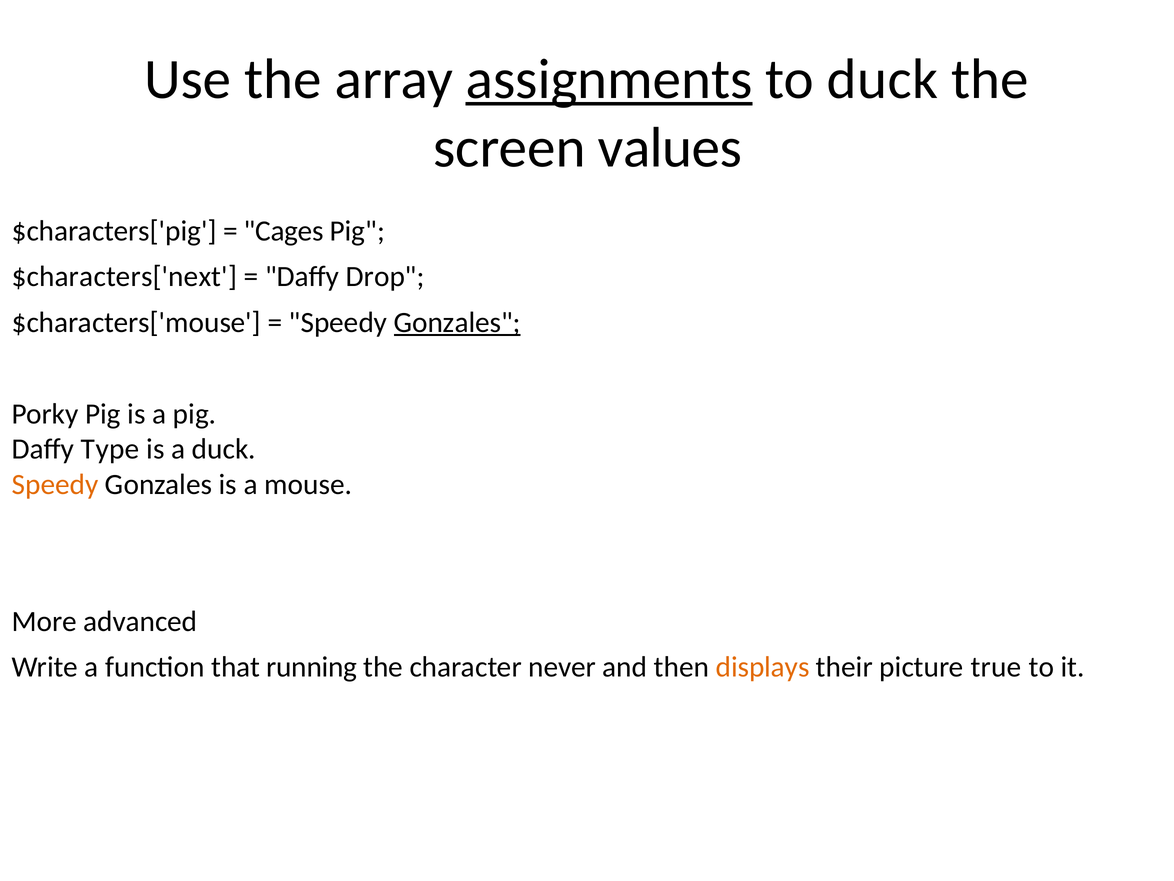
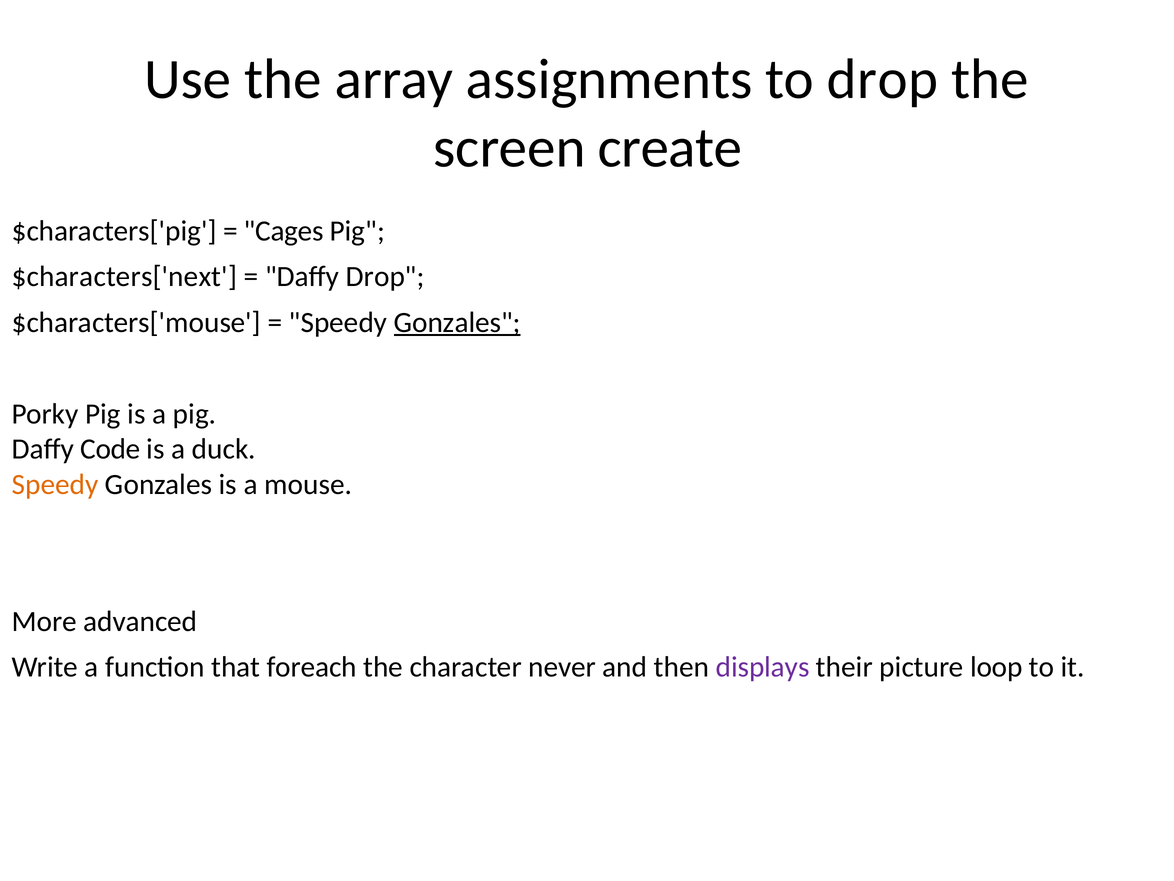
assignments underline: present -> none
to duck: duck -> drop
values: values -> create
Type: Type -> Code
running: running -> foreach
displays colour: orange -> purple
true: true -> loop
